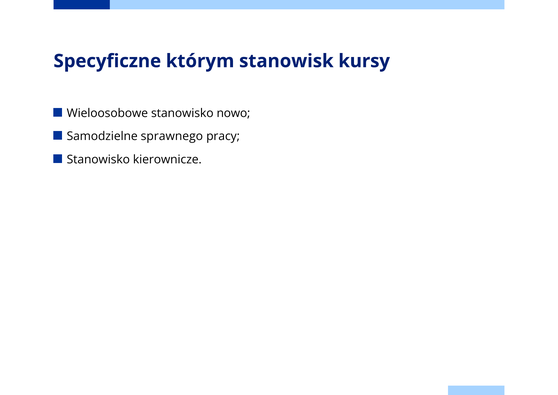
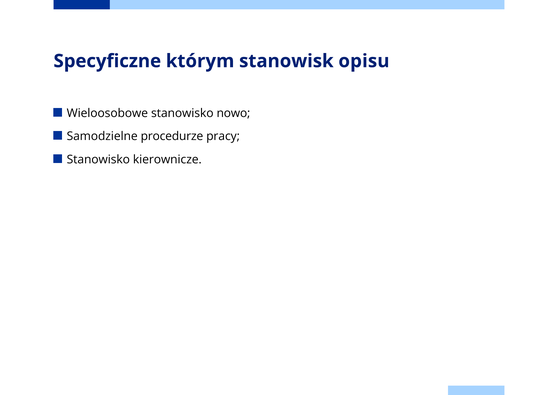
kursy: kursy -> opisu
sprawnego: sprawnego -> procedurze
